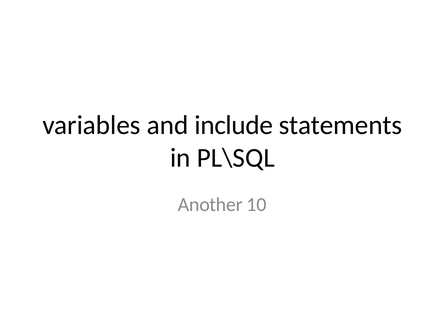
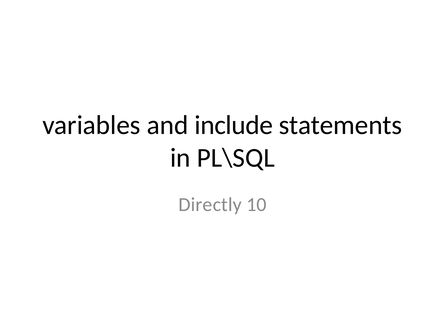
Another: Another -> Directly
